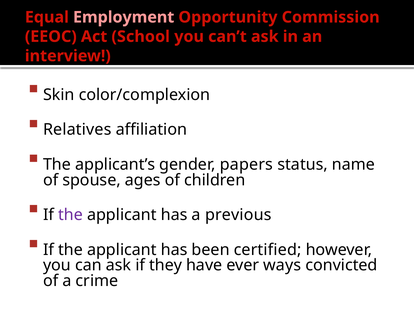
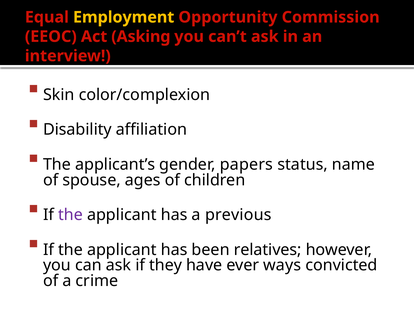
Employment colour: pink -> yellow
School: School -> Asking
Relatives: Relatives -> Disability
certified: certified -> relatives
